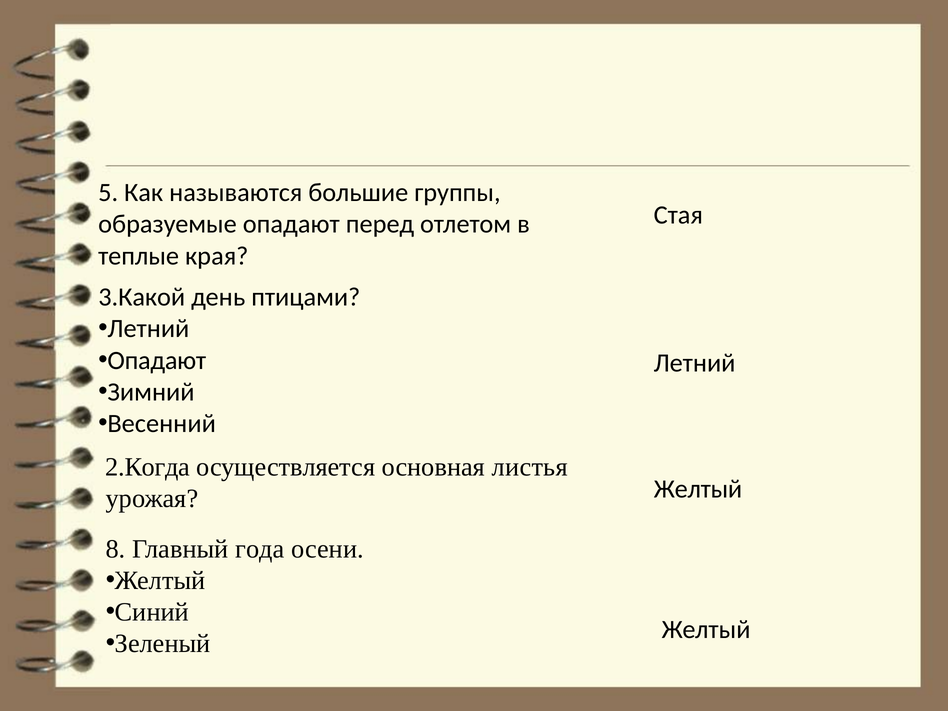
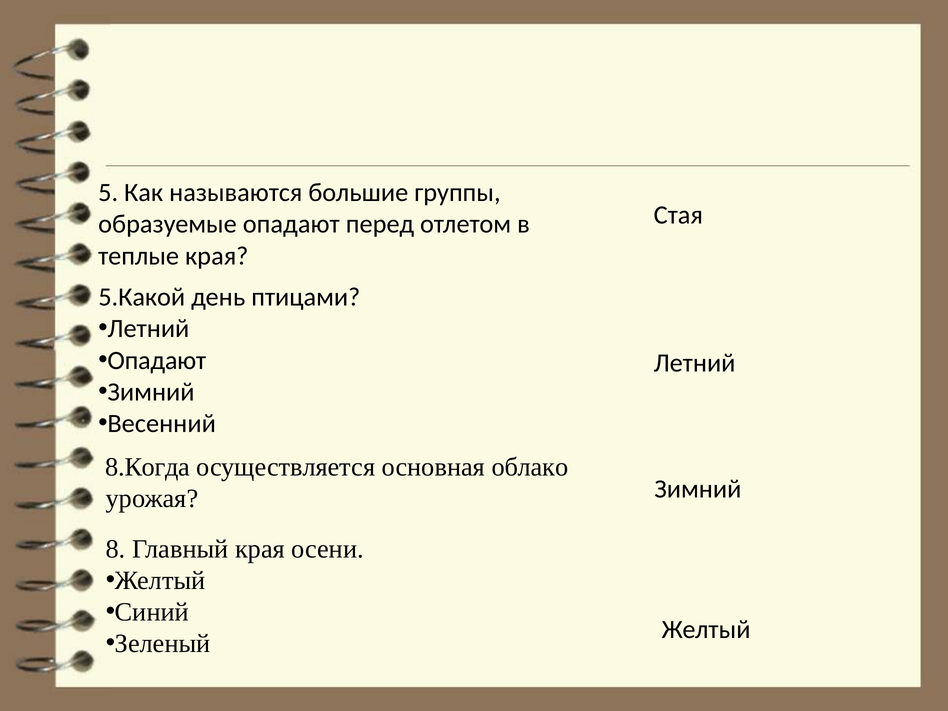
3.Какой: 3.Какой -> 5.Какой
2.Когда: 2.Когда -> 8.Когда
листья: листья -> облако
урожая Желтый: Желтый -> Зимний
Главный года: года -> края
